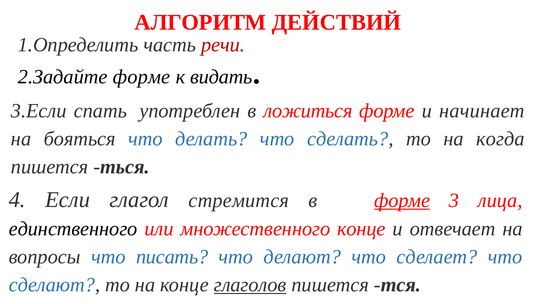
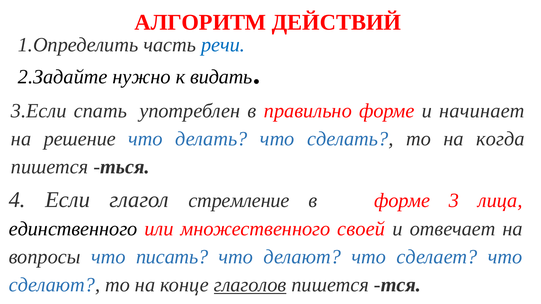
речи colour: red -> blue
2.Задайте форме: форме -> нужно
ложиться: ложиться -> правильно
бояться: бояться -> решение
стремится: стремится -> стремление
форме at (402, 201) underline: present -> none
множественного конце: конце -> своей
